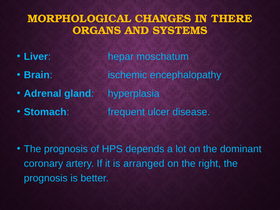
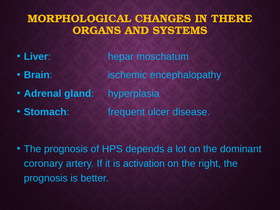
arranged: arranged -> activation
